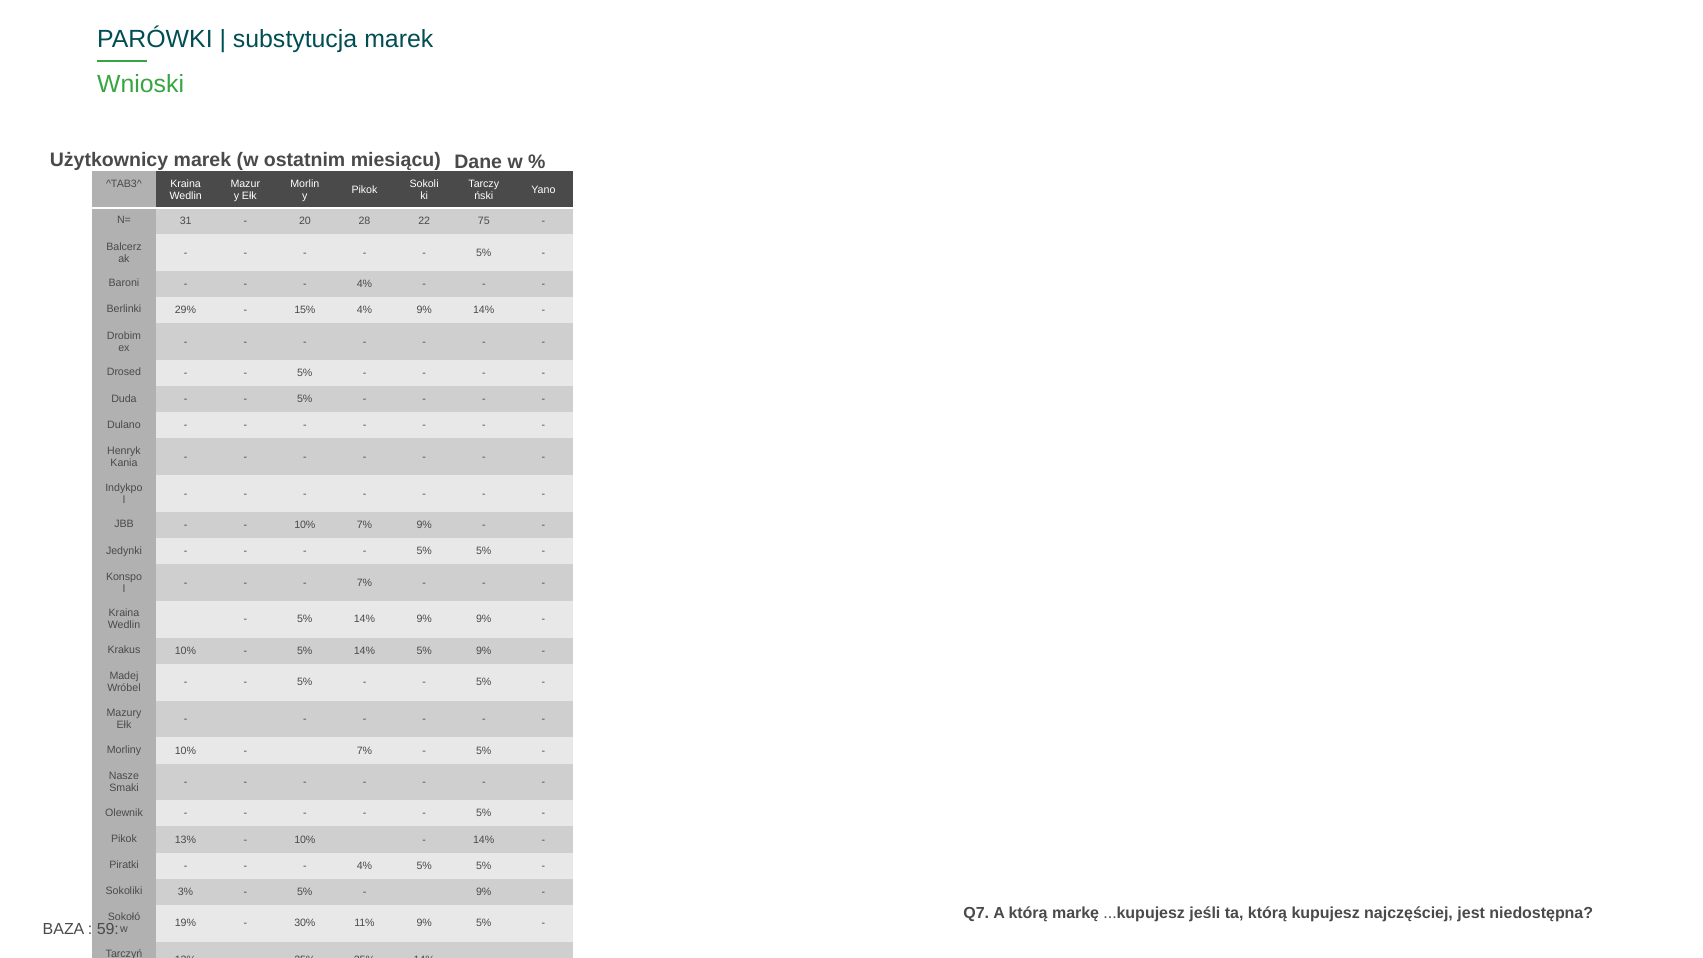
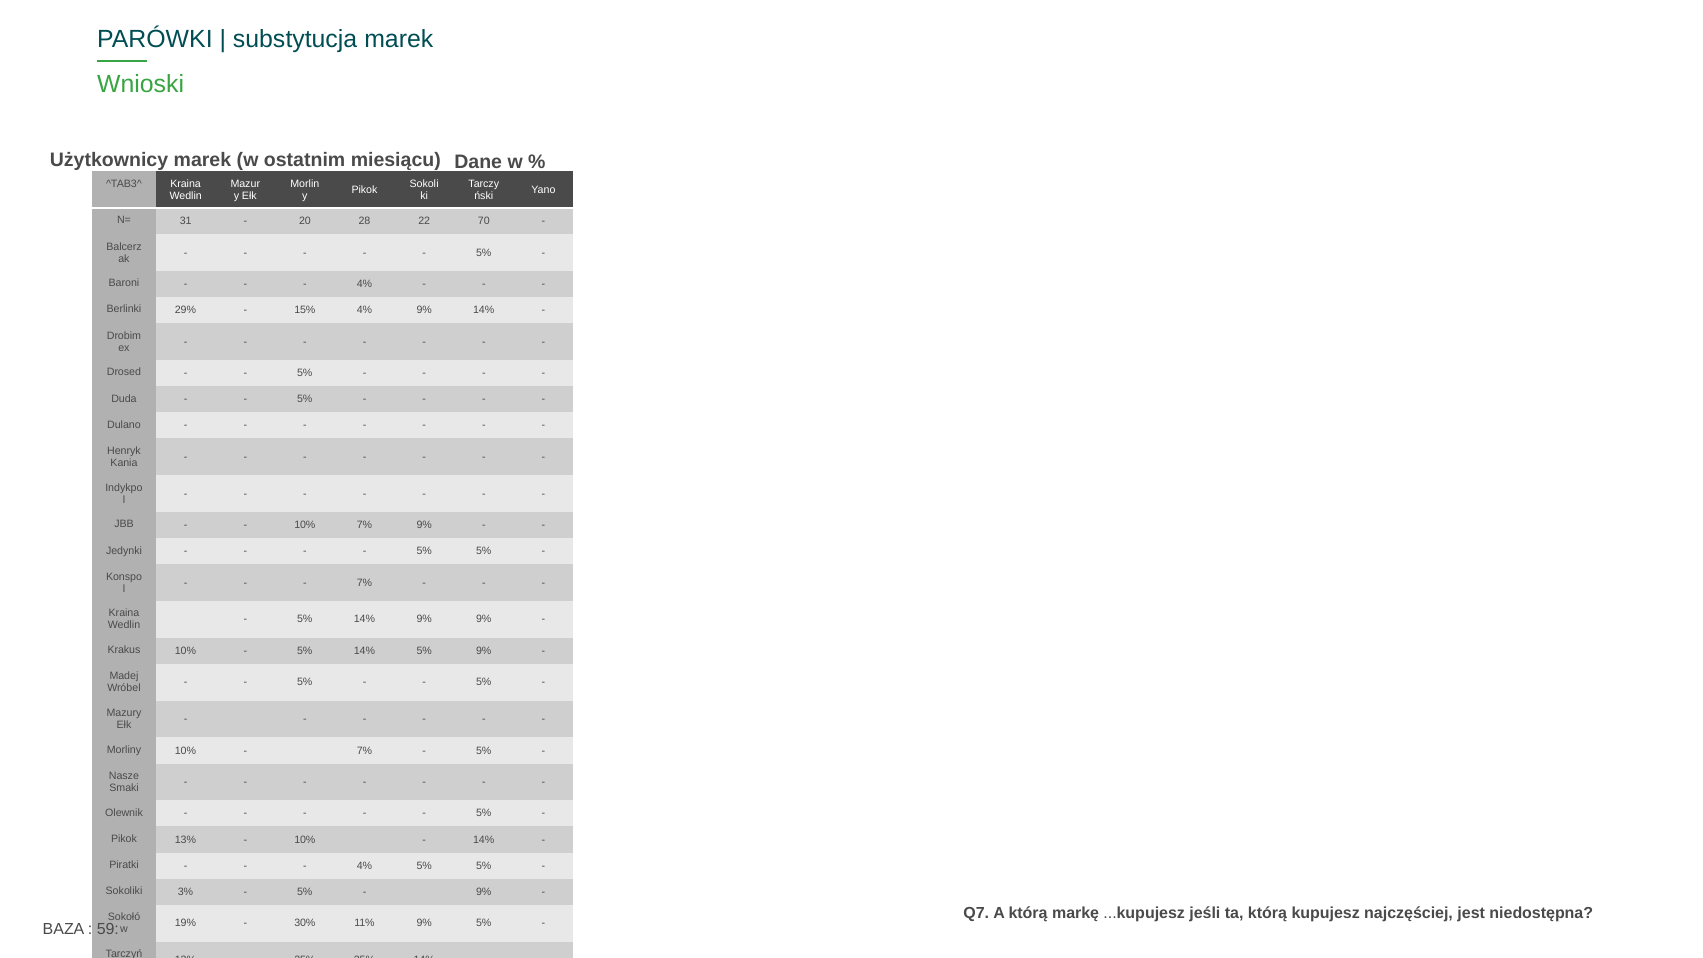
75: 75 -> 70
